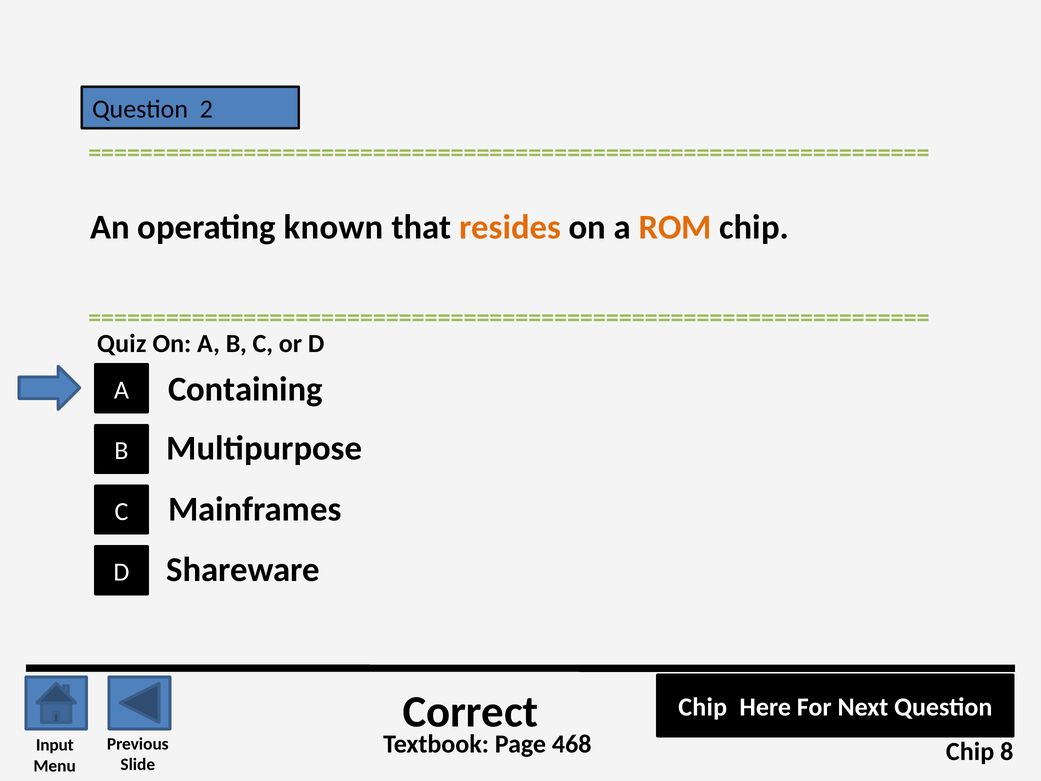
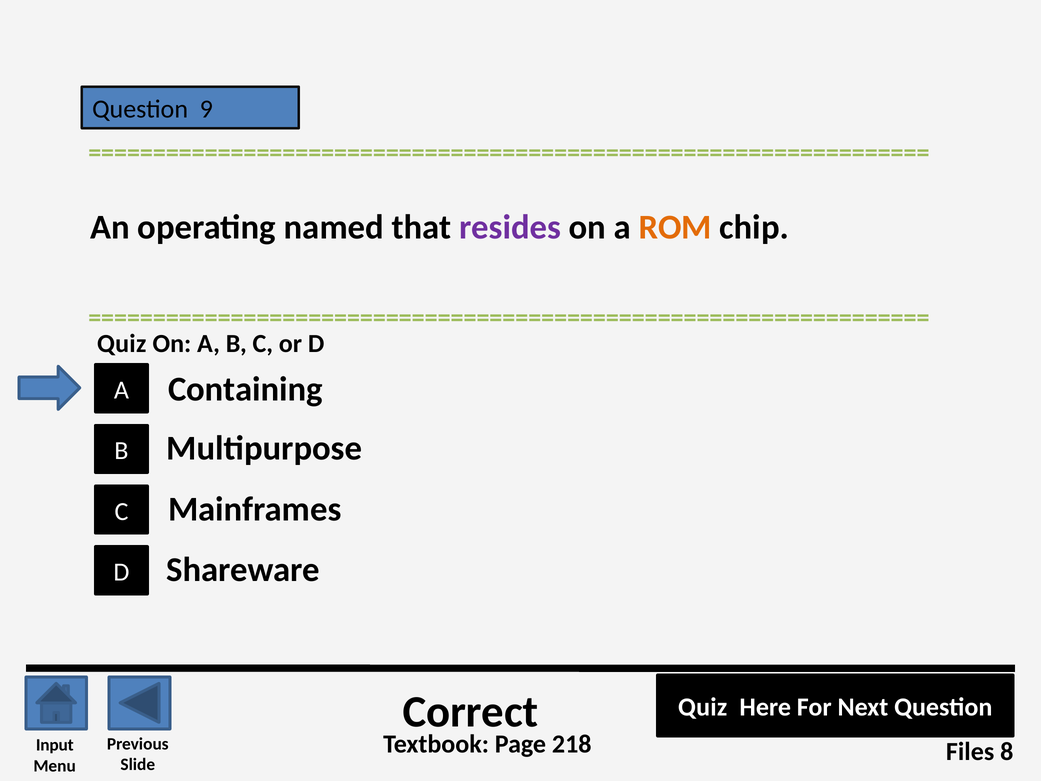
2: 2 -> 9
known: known -> named
resides colour: orange -> purple
Chip at (703, 707): Chip -> Quiz
468: 468 -> 218
Chip at (970, 751): Chip -> Files
